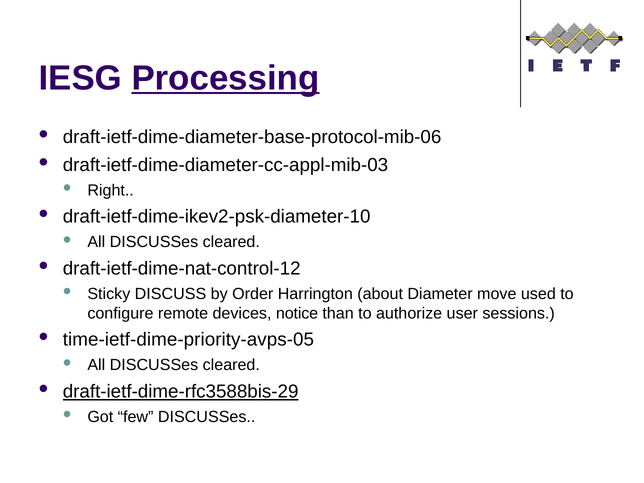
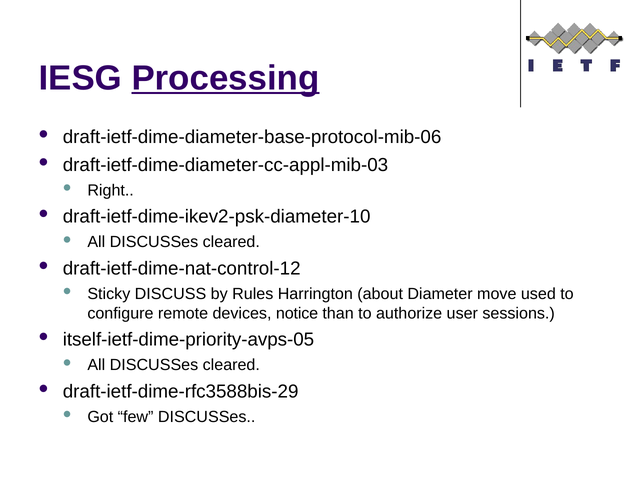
Order: Order -> Rules
time-ietf-dime-priority-avps-05: time-ietf-dime-priority-avps-05 -> itself-ietf-dime-priority-avps-05
draft-ietf-dime-rfc3588bis-29 underline: present -> none
